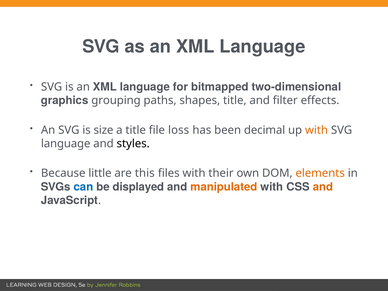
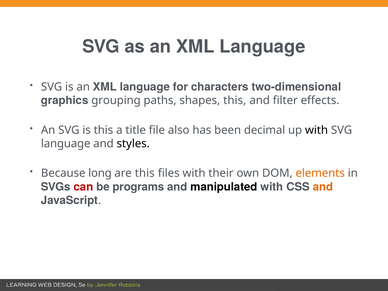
bitmapped: bitmapped -> characters
shapes title: title -> this
is size: size -> this
loss: loss -> also
with at (317, 130) colour: orange -> black
little: little -> long
can colour: blue -> red
displayed: displayed -> programs
manipulated colour: orange -> black
